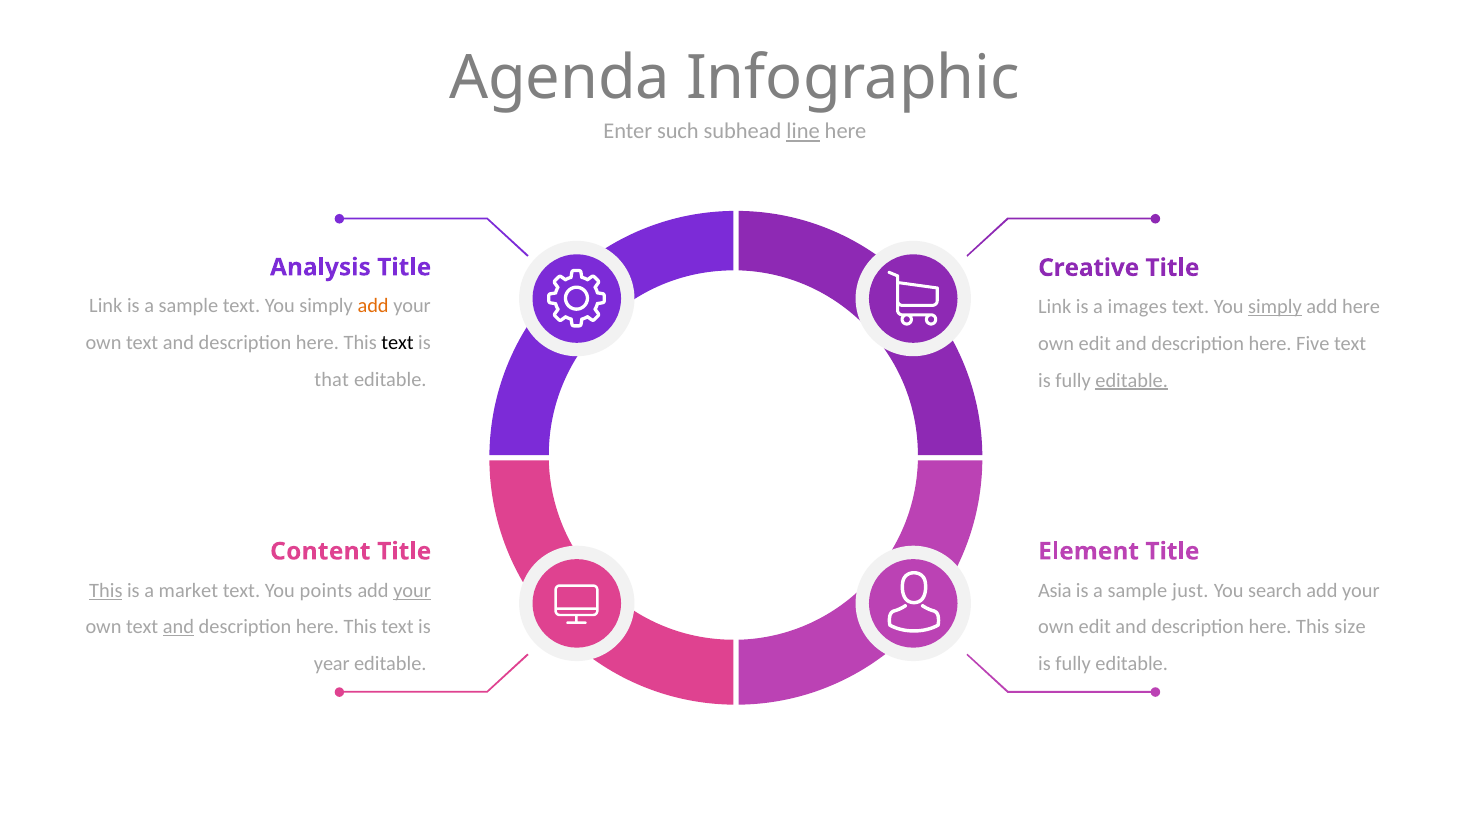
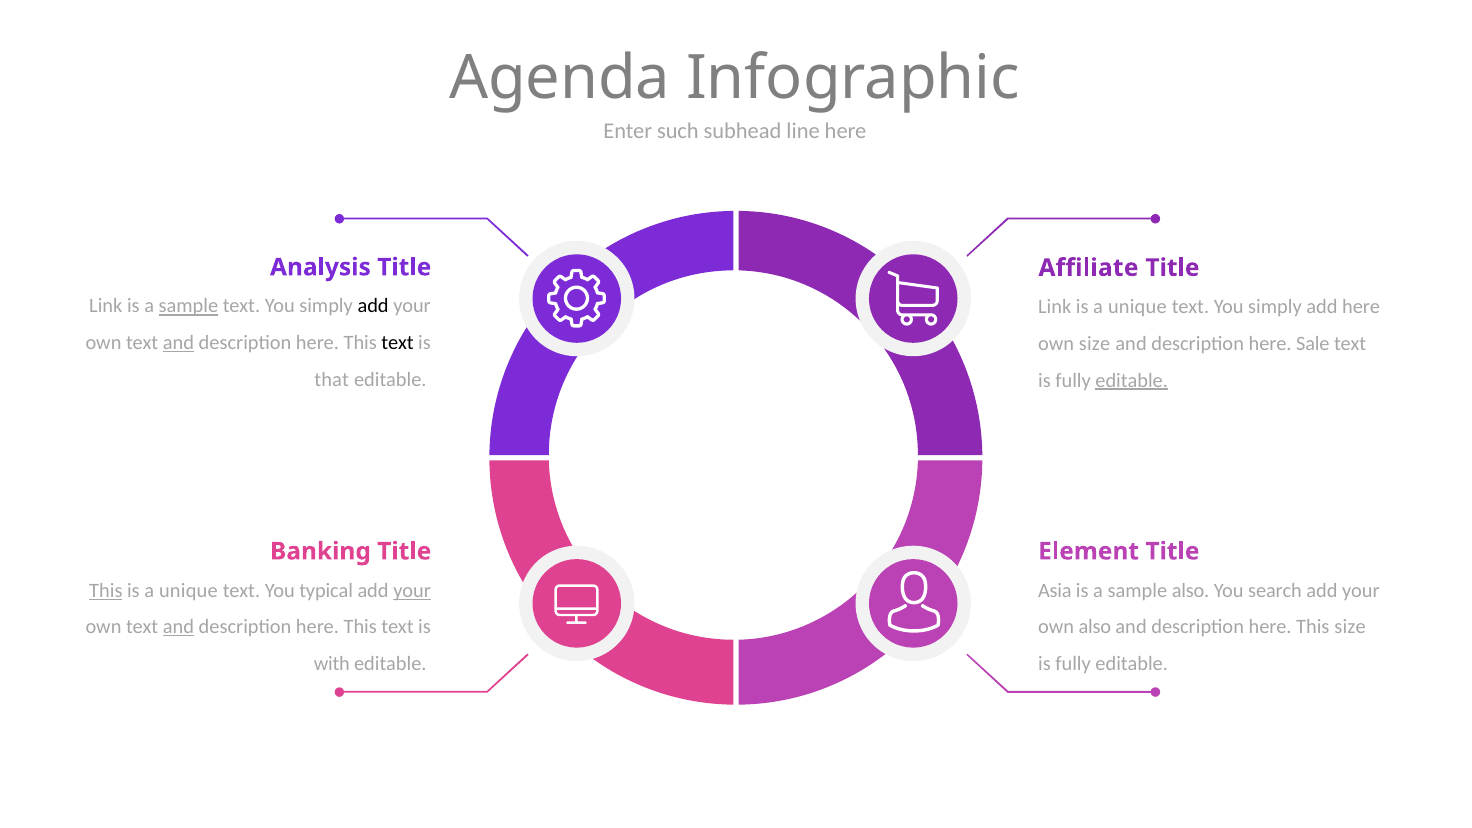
line underline: present -> none
Creative: Creative -> Affiliate
sample at (188, 306) underline: none -> present
add at (373, 306) colour: orange -> black
images at (1137, 307): images -> unique
simply at (1275, 307) underline: present -> none
and at (178, 343) underline: none -> present
edit at (1095, 344): edit -> size
Five: Five -> Sale
Content: Content -> Banking
market at (188, 590): market -> unique
points: points -> typical
sample just: just -> also
edit at (1095, 627): edit -> also
year: year -> with
